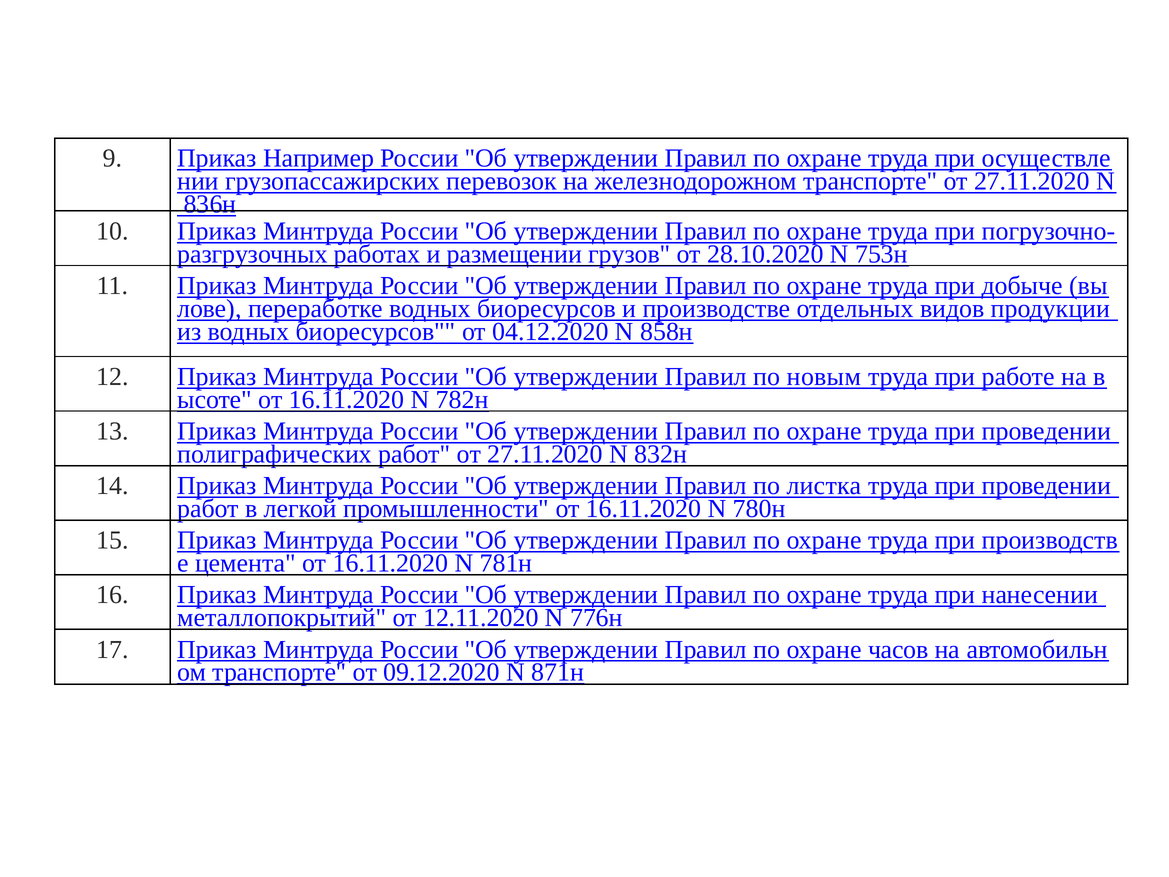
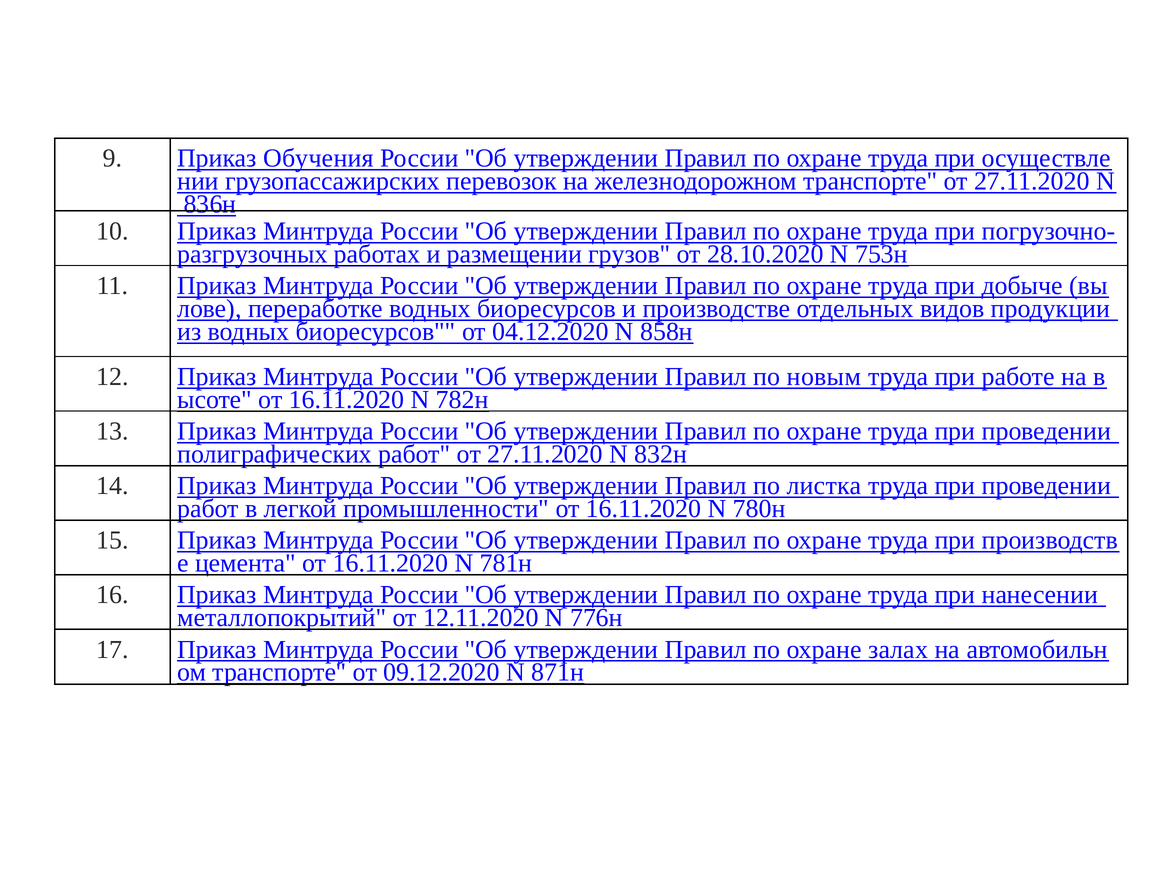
Например: Например -> Обучения
часов: часов -> залах
